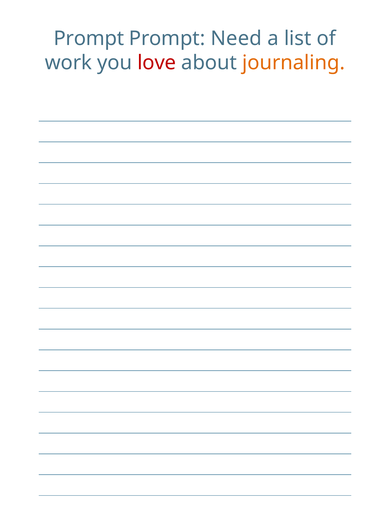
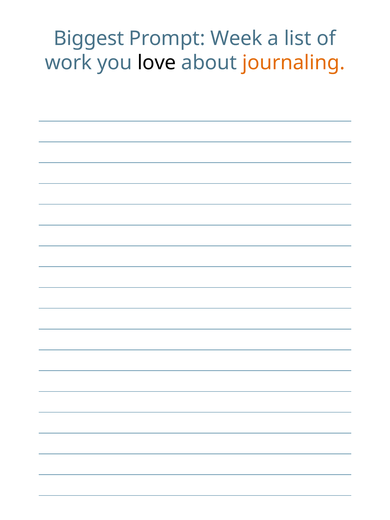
Prompt at (89, 39): Prompt -> Biggest
Need: Need -> Week
love colour: red -> black
